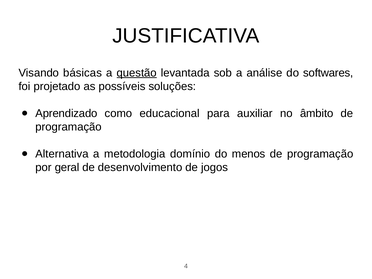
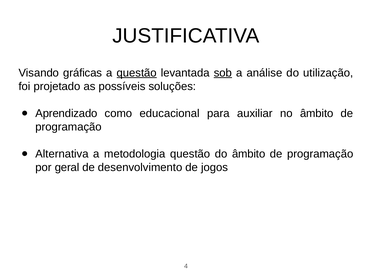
básicas: básicas -> gráficas
sob underline: none -> present
softwares: softwares -> utilização
metodologia domínio: domínio -> questão
do menos: menos -> âmbito
